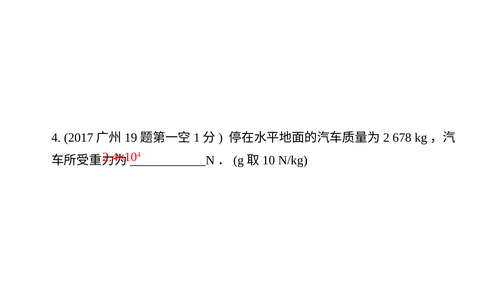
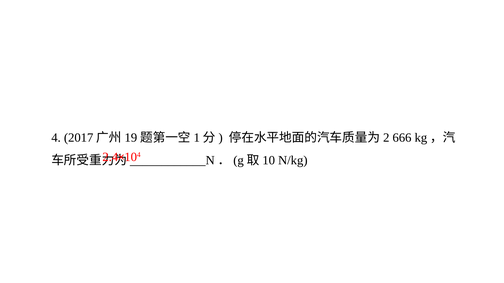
678: 678 -> 666
